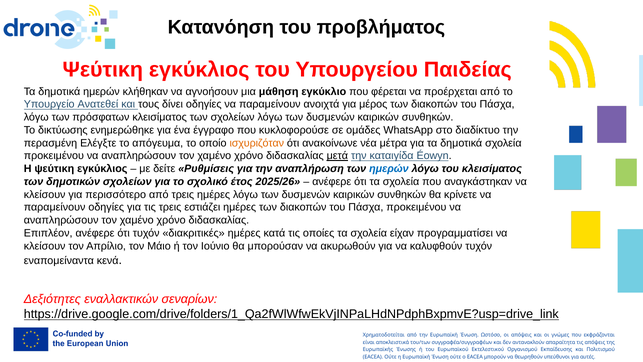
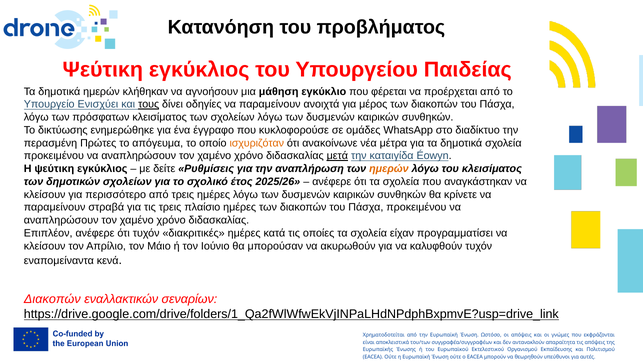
Ανατεθεί: Ανατεθεί -> Ενισχύει
τους underline: none -> present
Ελέγξτε: Ελέγξτε -> Πρώτες
ημερών at (389, 169) colour: blue -> orange
παραμείνουν οδηγίες: οδηγίες -> στραβά
εστιάζει: εστιάζει -> πλαίσιο
Δεξιότητες at (52, 299): Δεξιότητες -> Διακοπών
